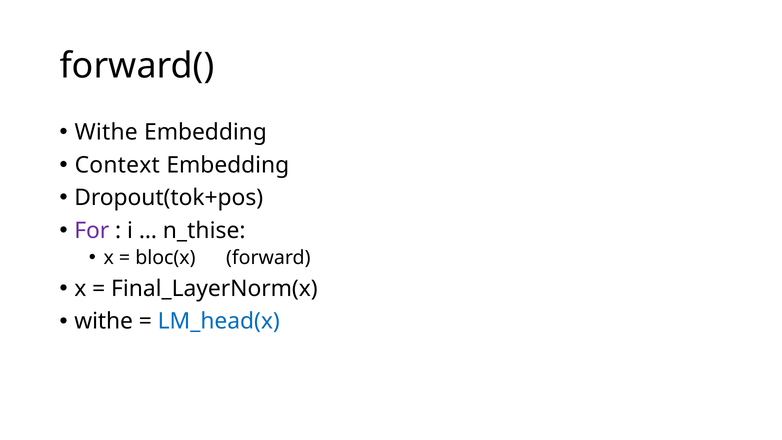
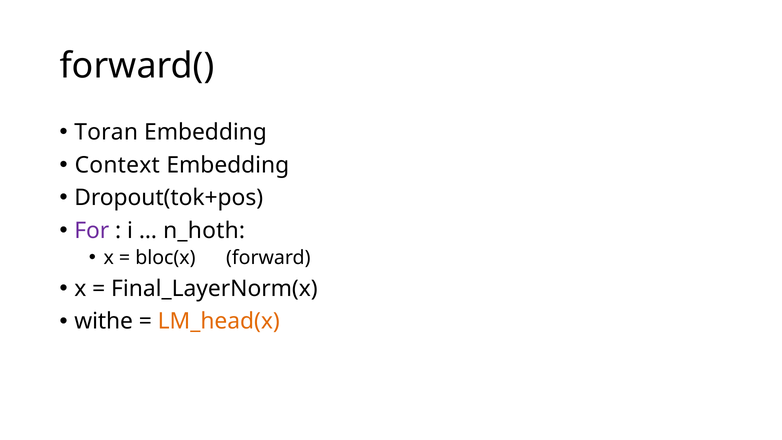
Withe at (106, 132): Withe -> Toran
n_thise: n_thise -> n_hoth
LM_head(x colour: blue -> orange
